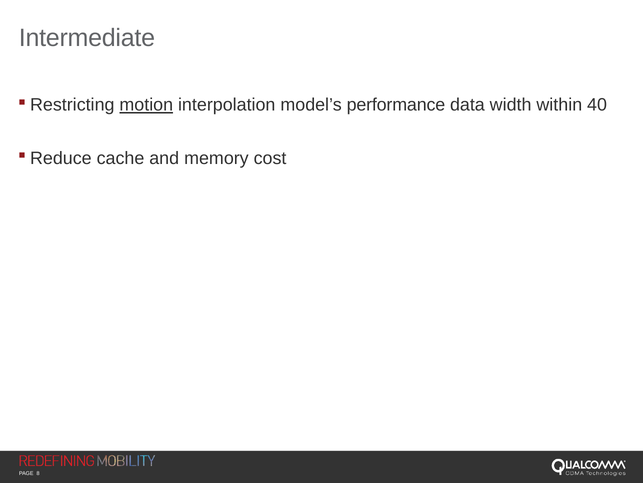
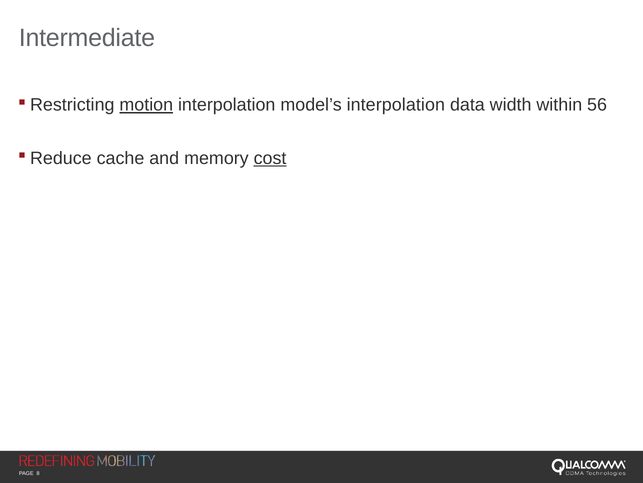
model’s performance: performance -> interpolation
40: 40 -> 56
cost underline: none -> present
